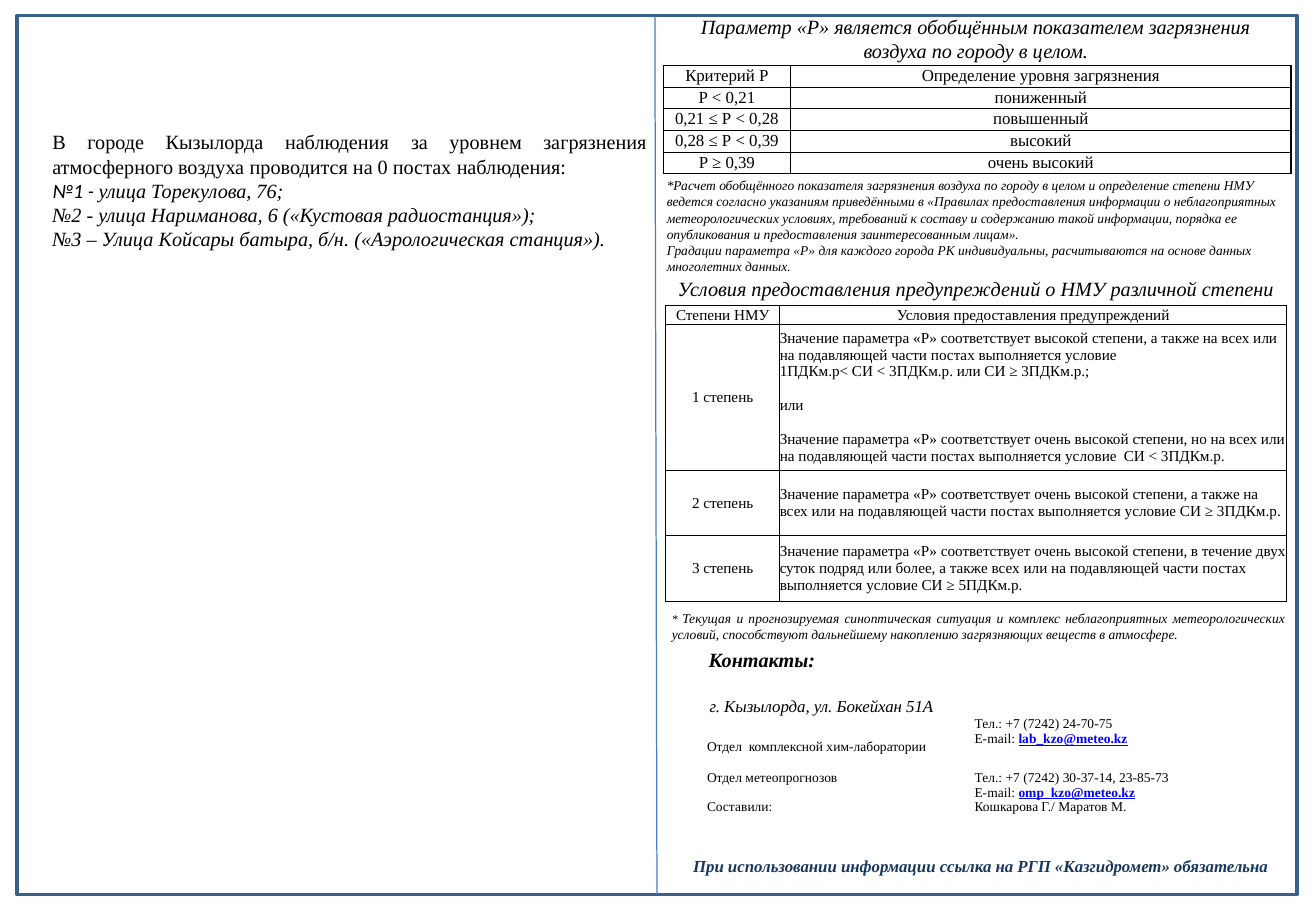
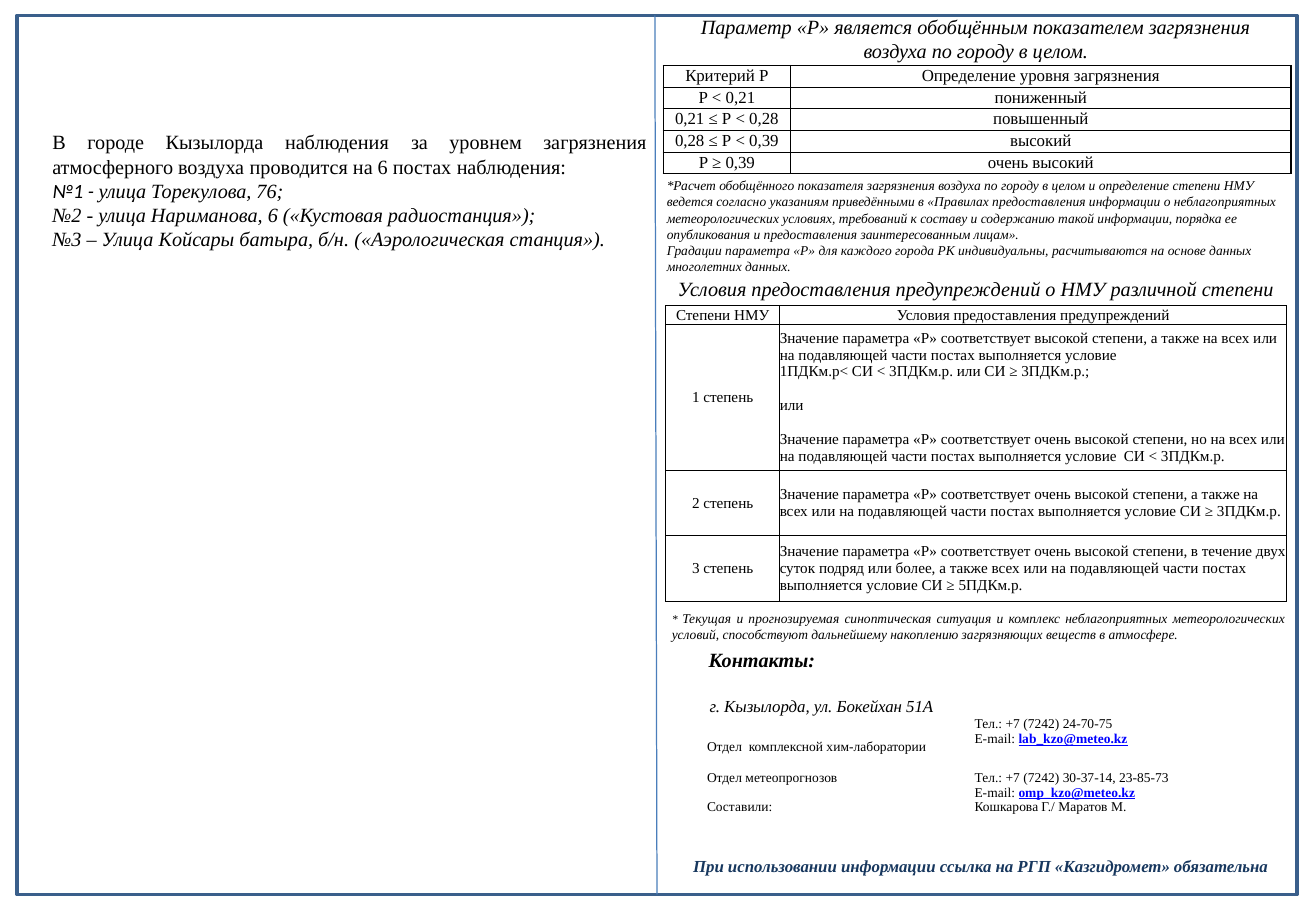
на 0: 0 -> 6
